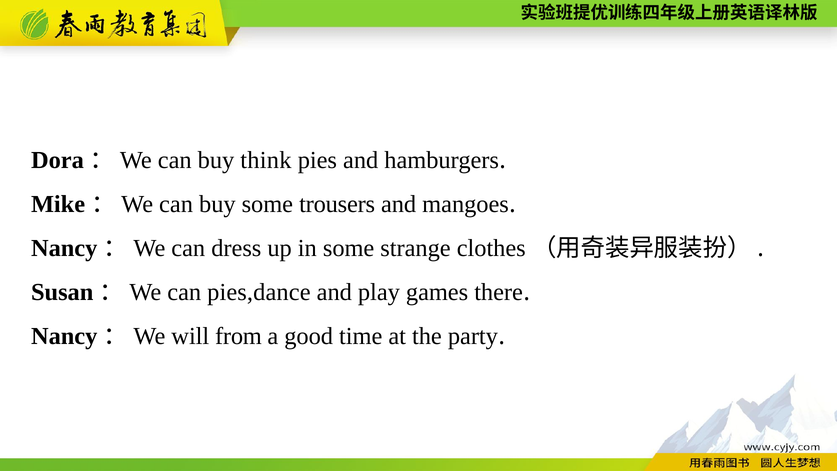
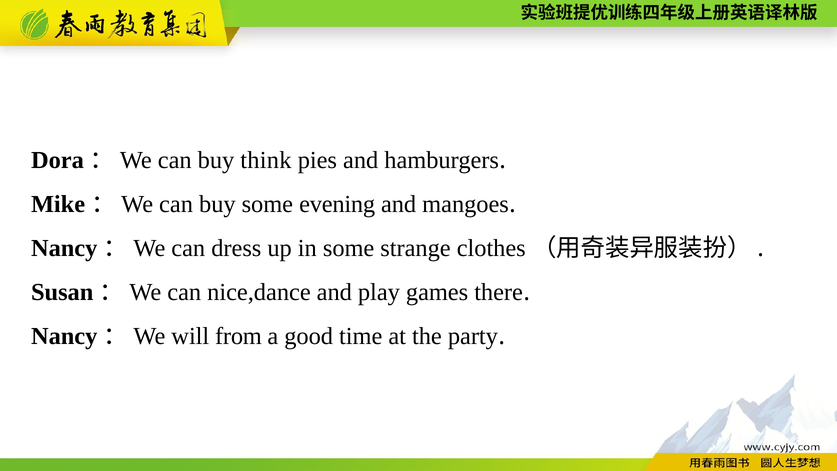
trousers: trousers -> evening
pies,dance: pies,dance -> nice,dance
